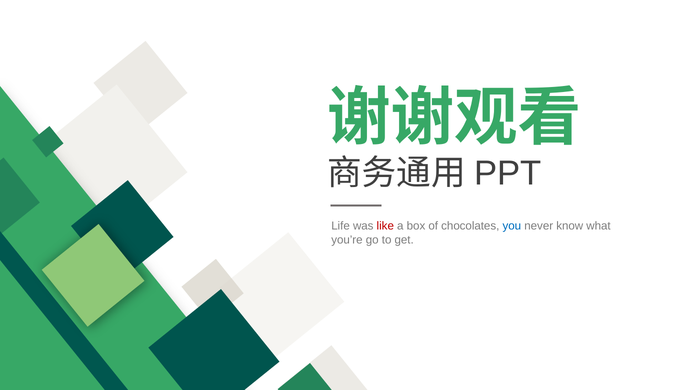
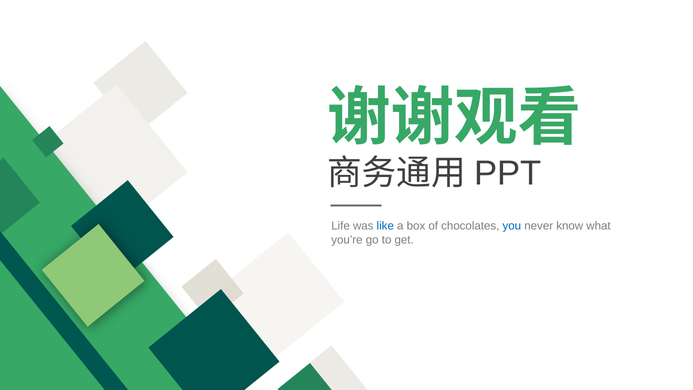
like colour: red -> blue
